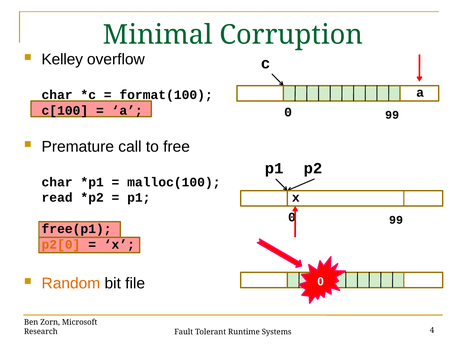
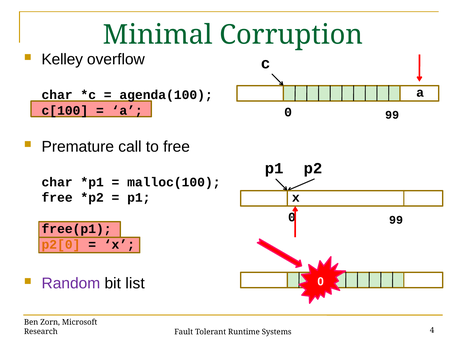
format(100: format(100 -> agenda(100
read at (57, 197): read -> free
Random colour: orange -> purple
file: file -> list
